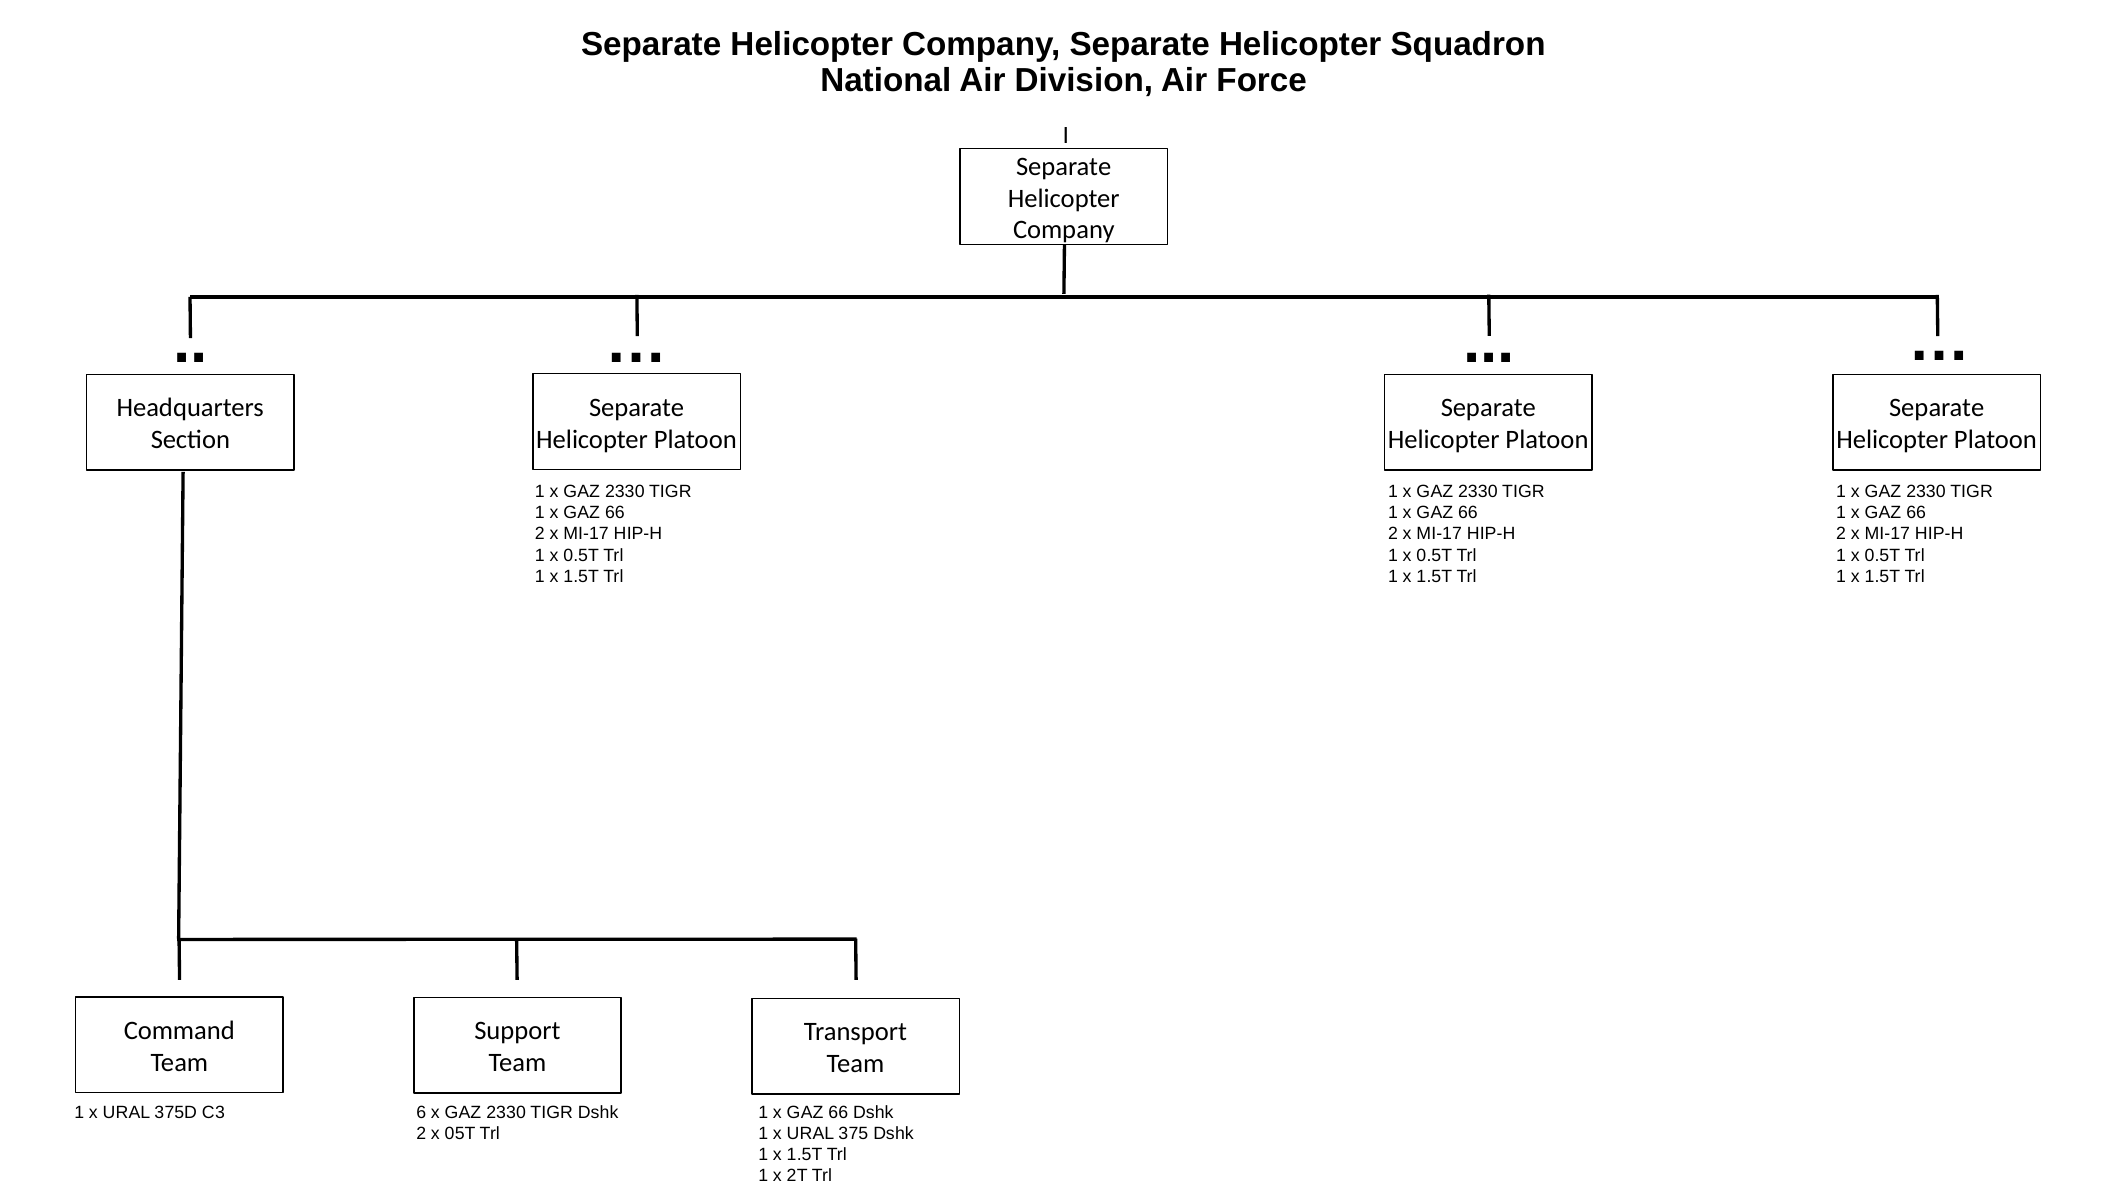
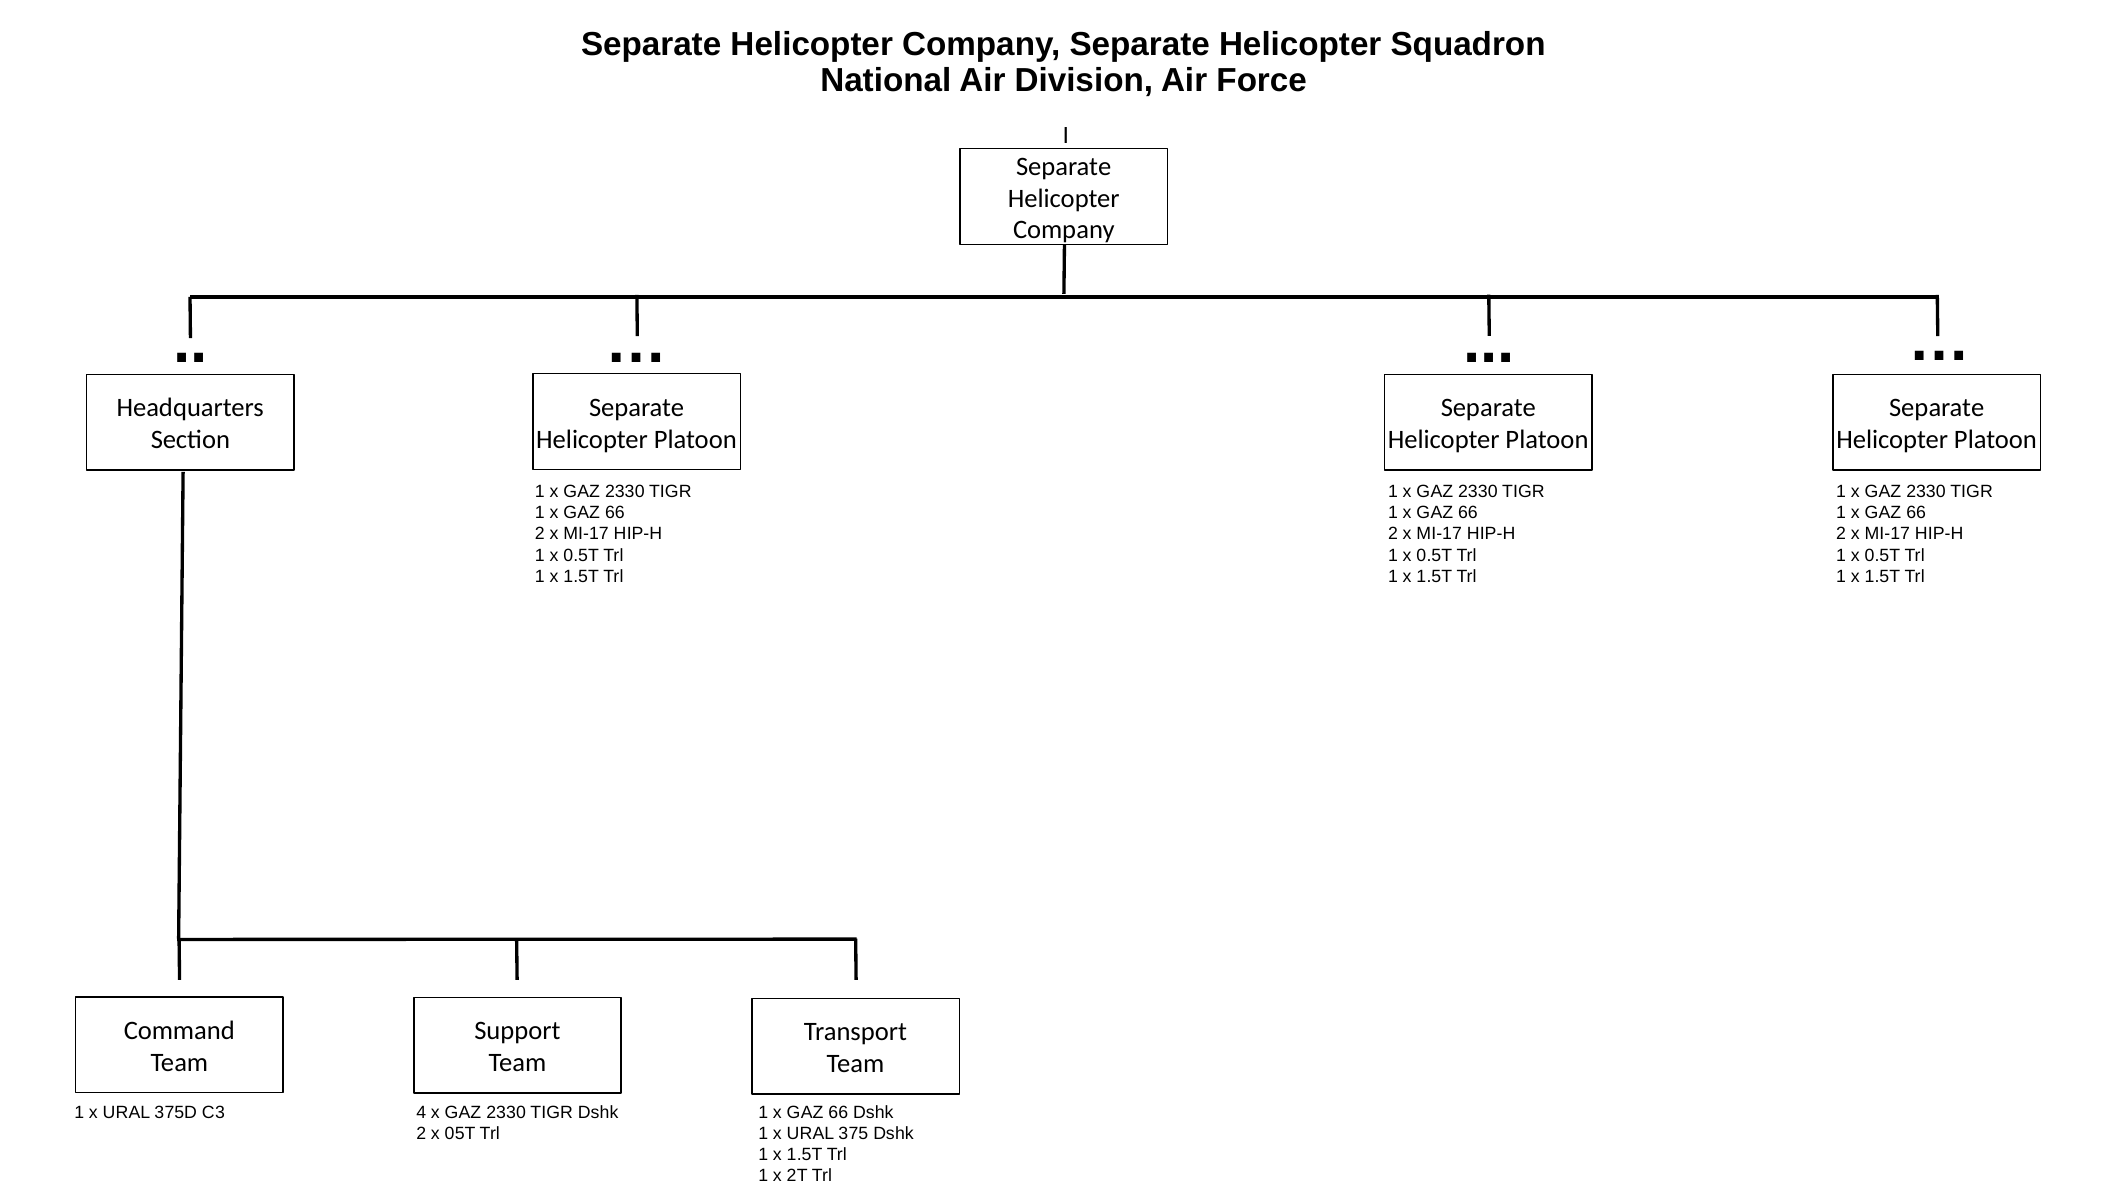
6: 6 -> 4
